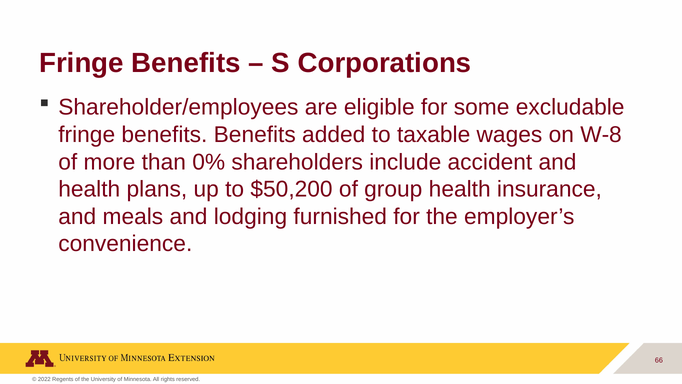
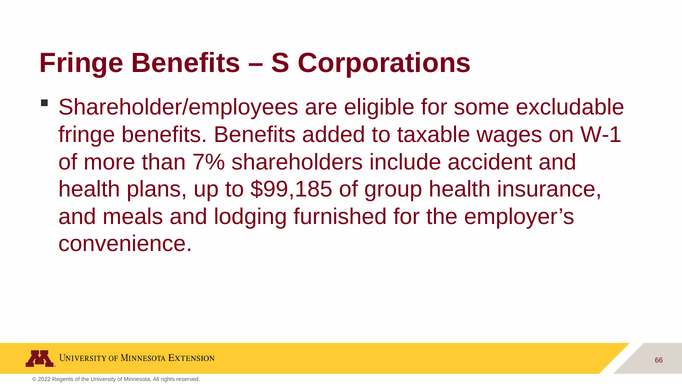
W-8: W-8 -> W-1
0%: 0% -> 7%
$50,200: $50,200 -> $99,185
